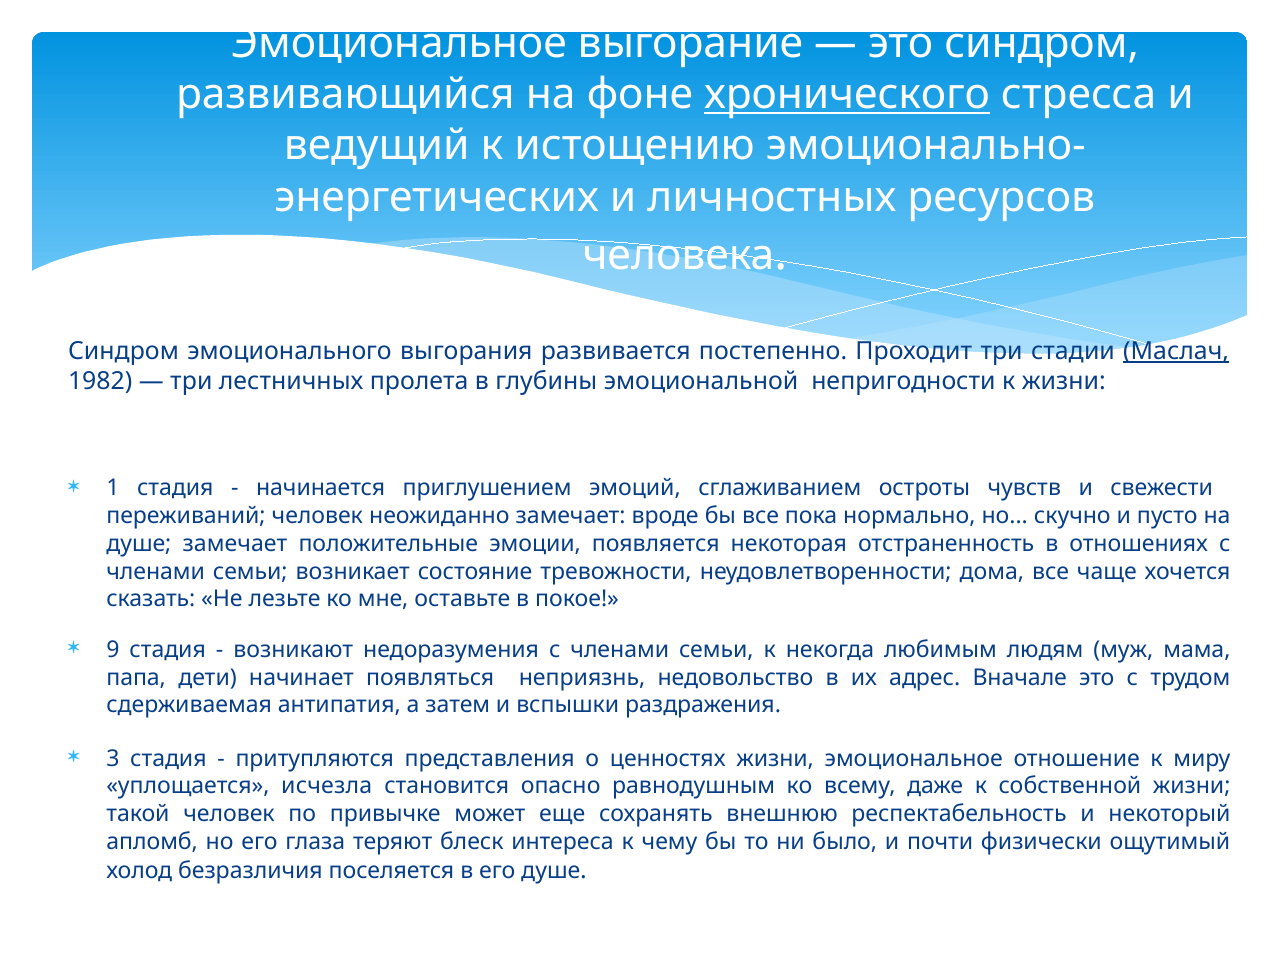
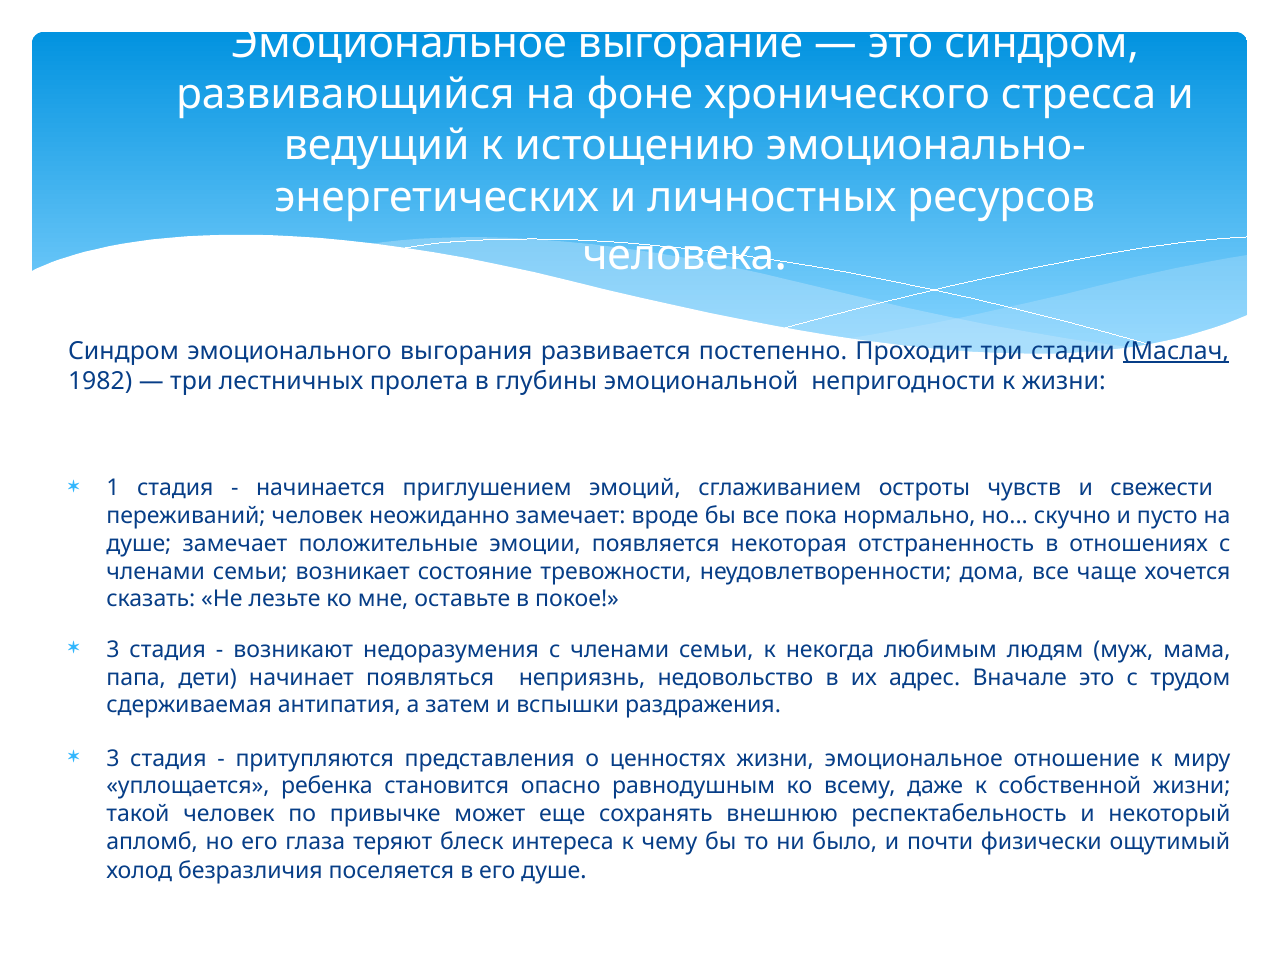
хронического underline: present -> none
9 at (113, 649): 9 -> 3
исчезла: исчезла -> ребенка
